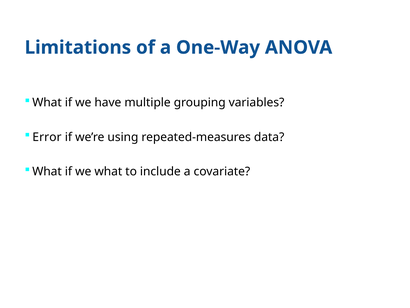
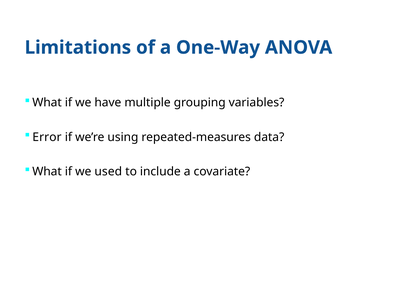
we what: what -> used
